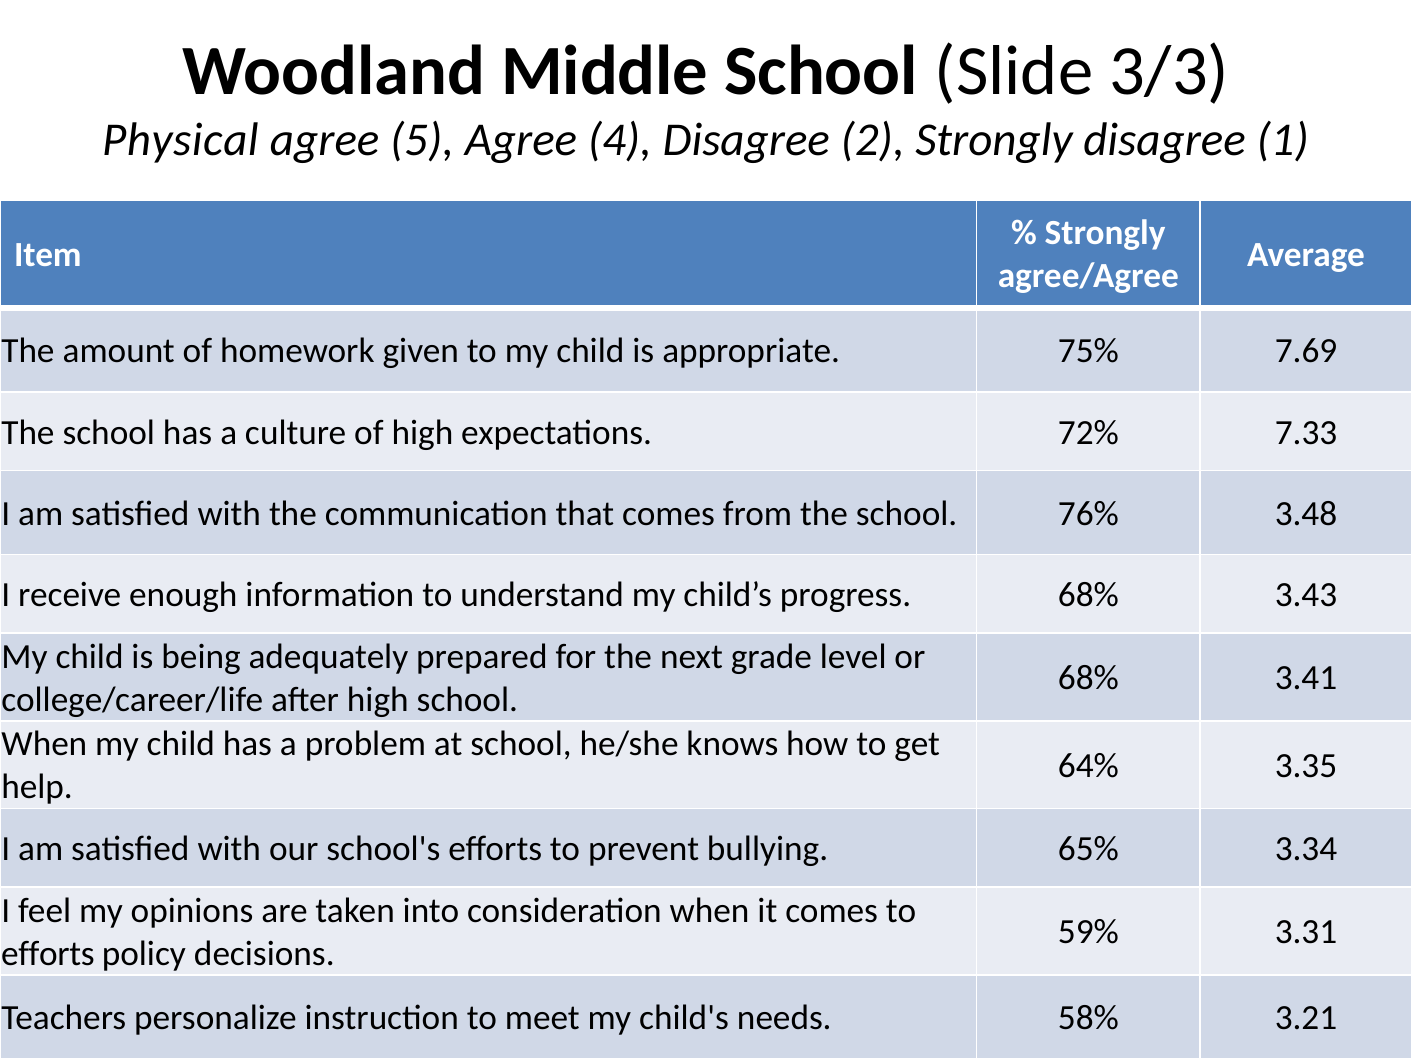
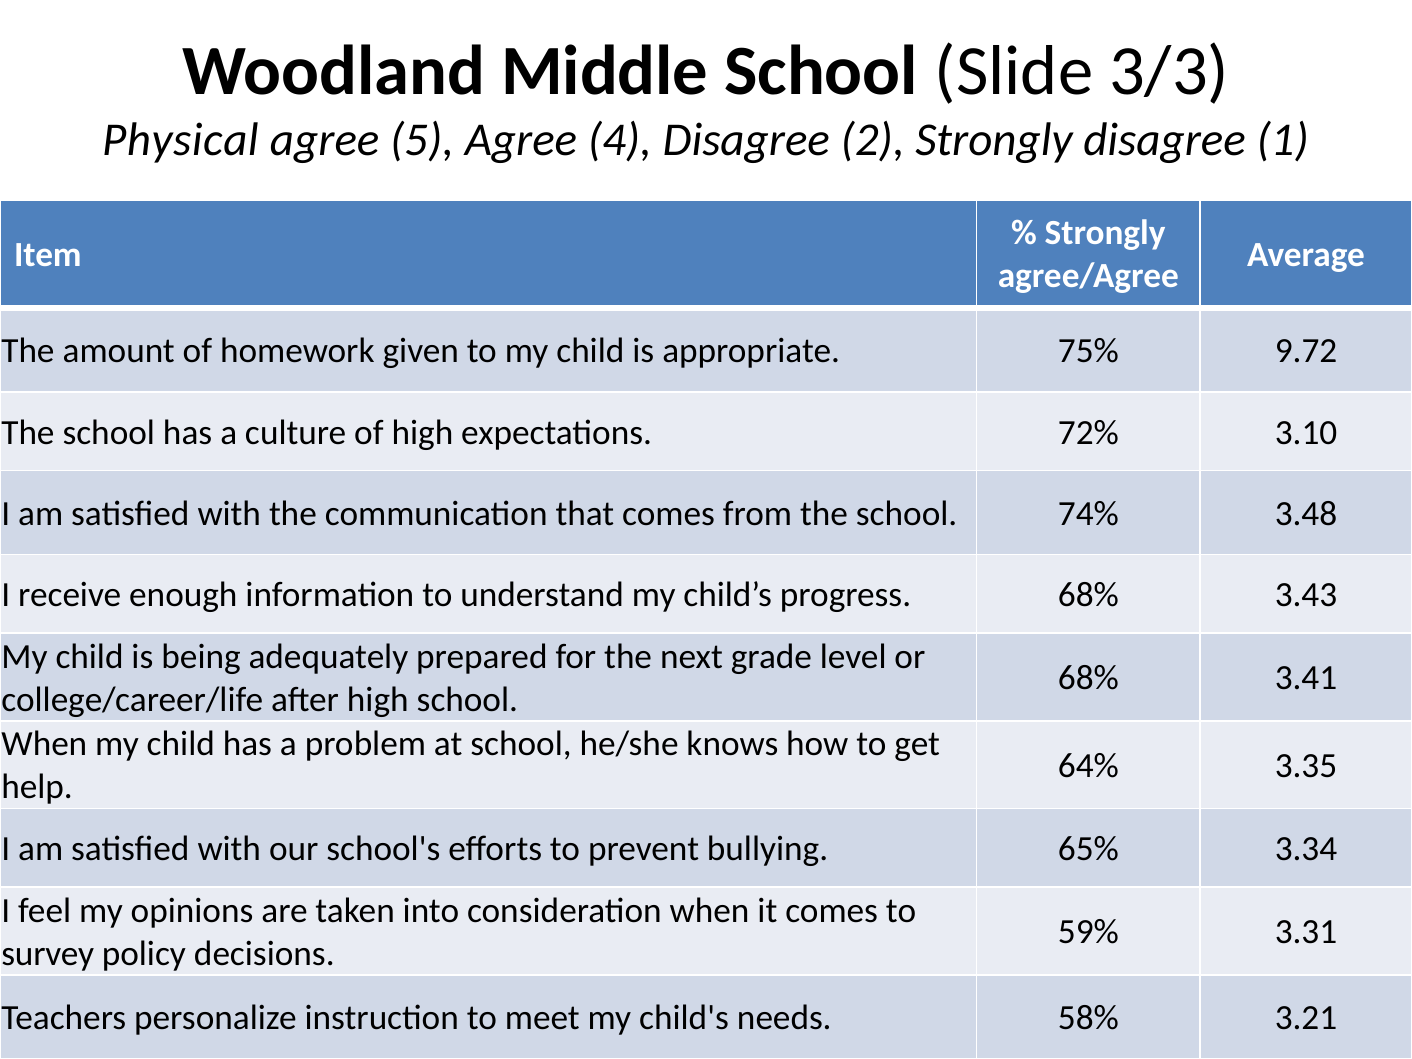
7.69: 7.69 -> 9.72
7.33: 7.33 -> 3.10
76%: 76% -> 74%
efforts at (48, 954): efforts -> survey
